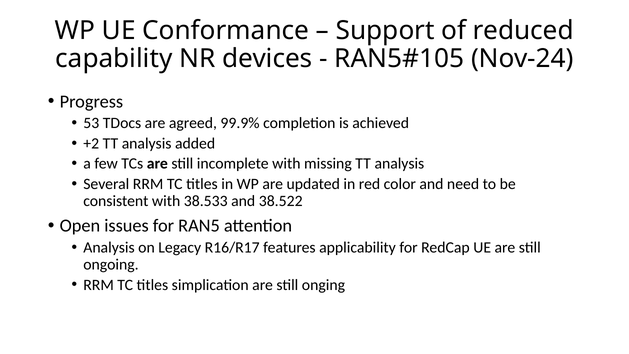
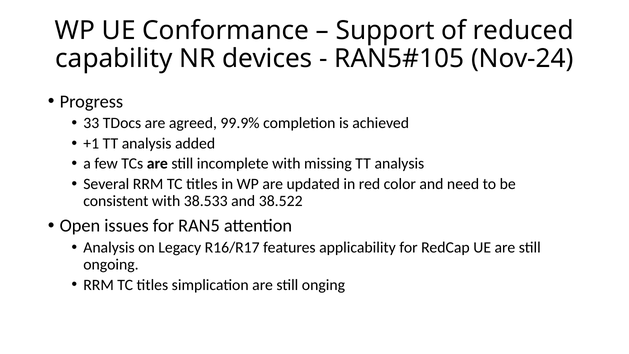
53: 53 -> 33
+2: +2 -> +1
